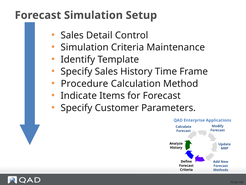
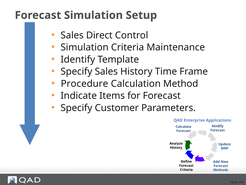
Detail: Detail -> Direct
